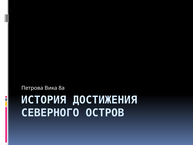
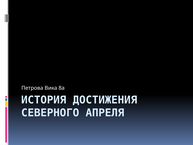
ОСТРОВ: ОСТРОВ -> АПРЕЛЯ
